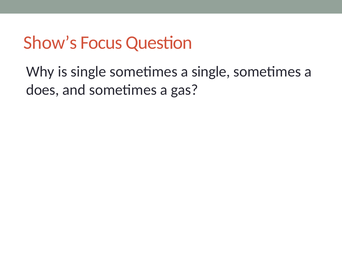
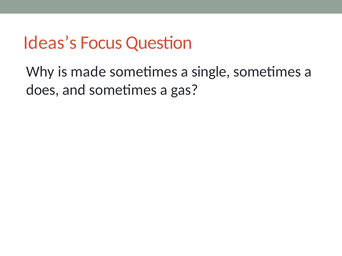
Show’s: Show’s -> Ideas’s
is single: single -> made
